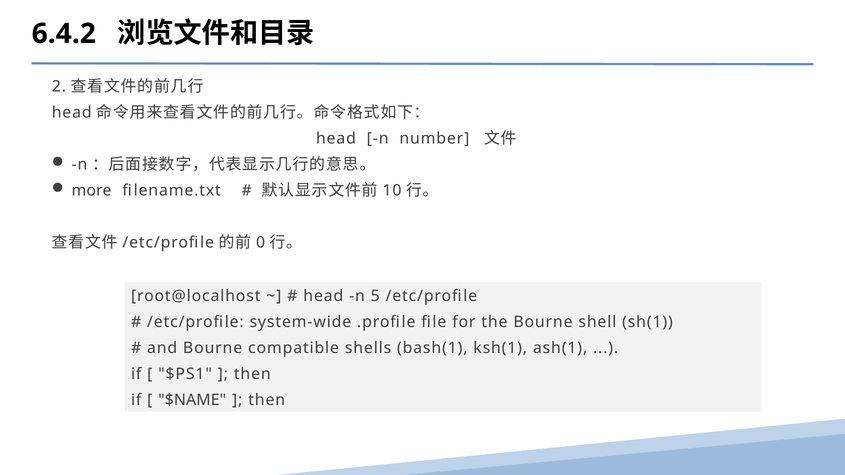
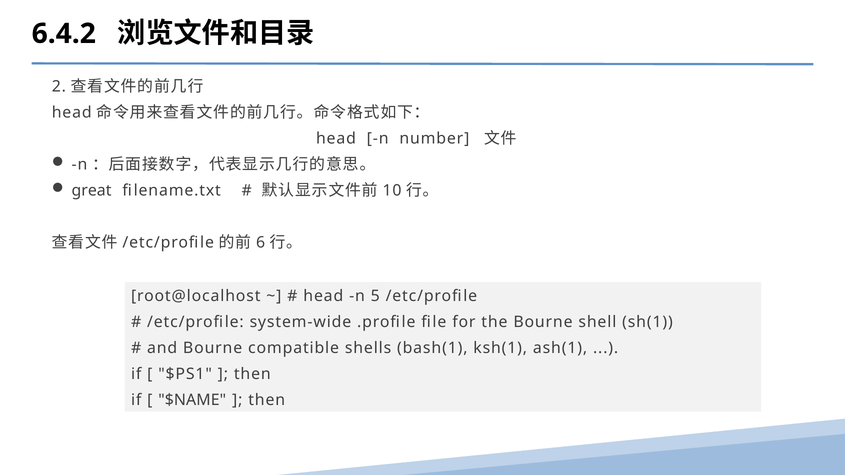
more: more -> great
0: 0 -> 6
